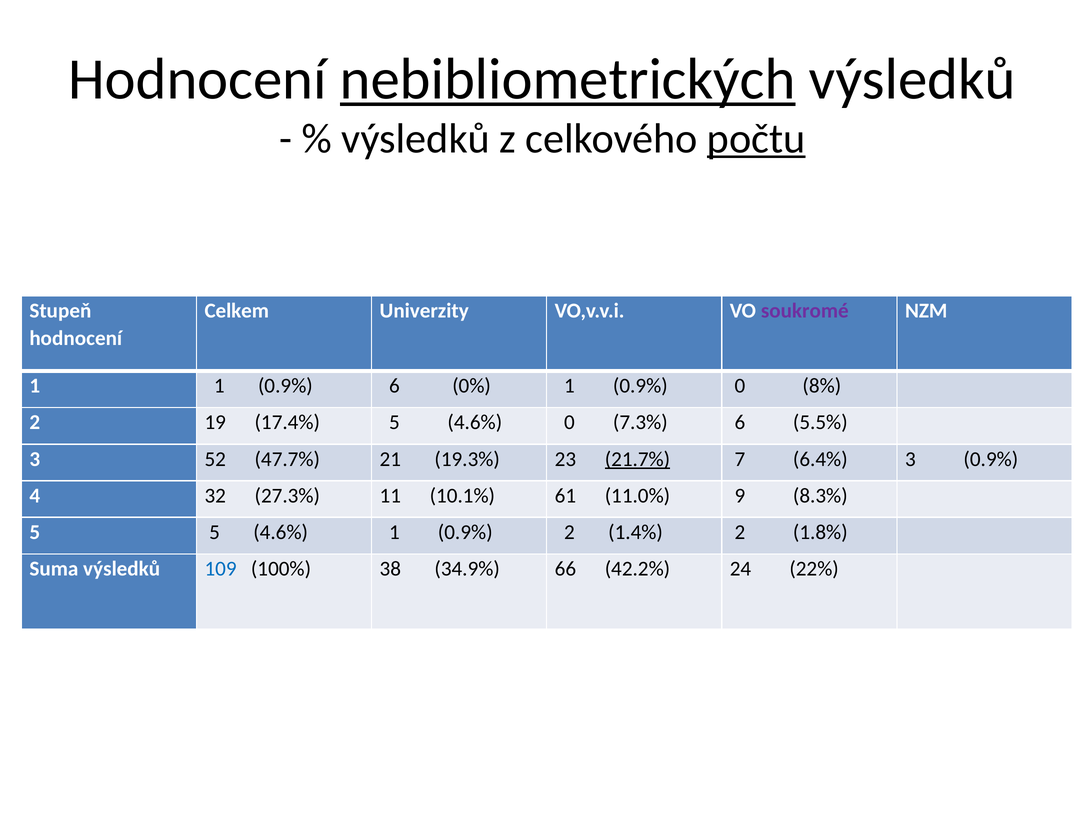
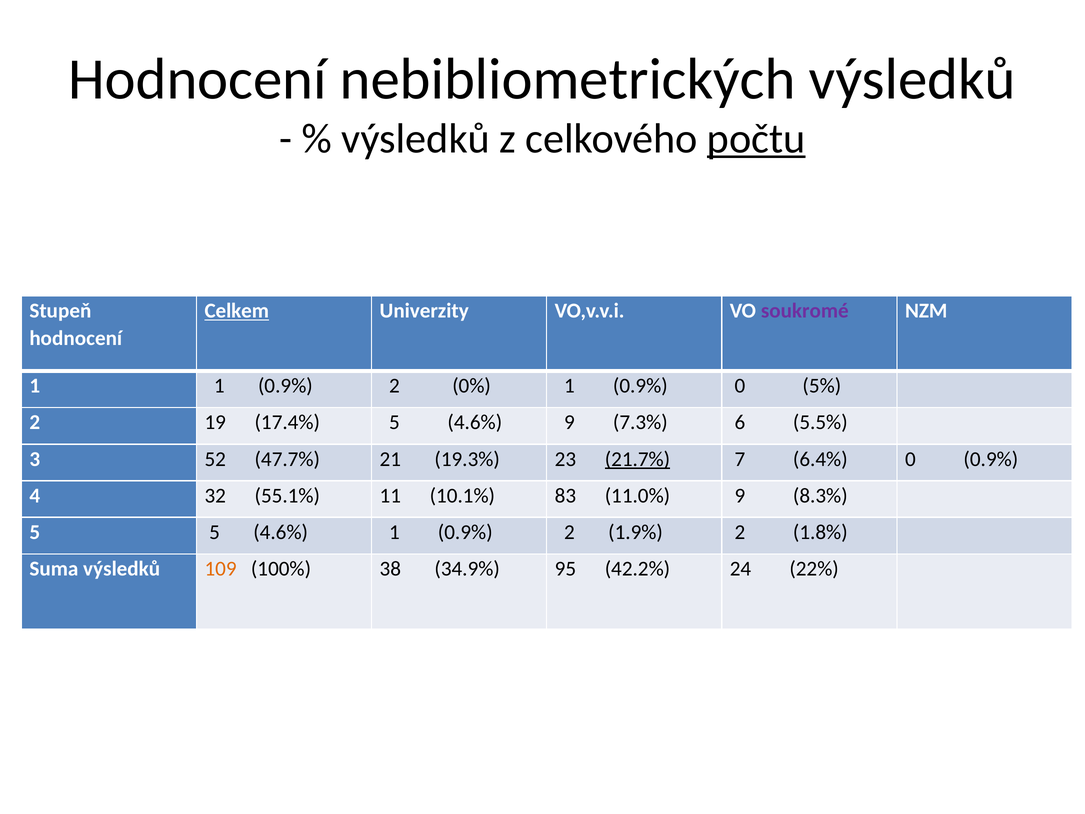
nebibliometrických underline: present -> none
Celkem underline: none -> present
1 1 0.9% 6: 6 -> 2
8%: 8% -> 5%
4.6% 0: 0 -> 9
6.4% 3: 3 -> 0
27.3%: 27.3% -> 55.1%
61: 61 -> 83
1.4%: 1.4% -> 1.9%
109 colour: blue -> orange
66: 66 -> 95
